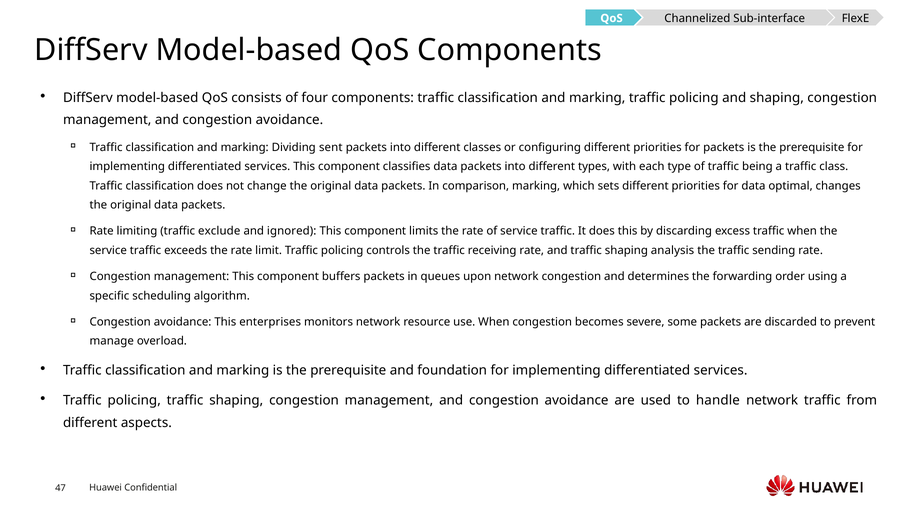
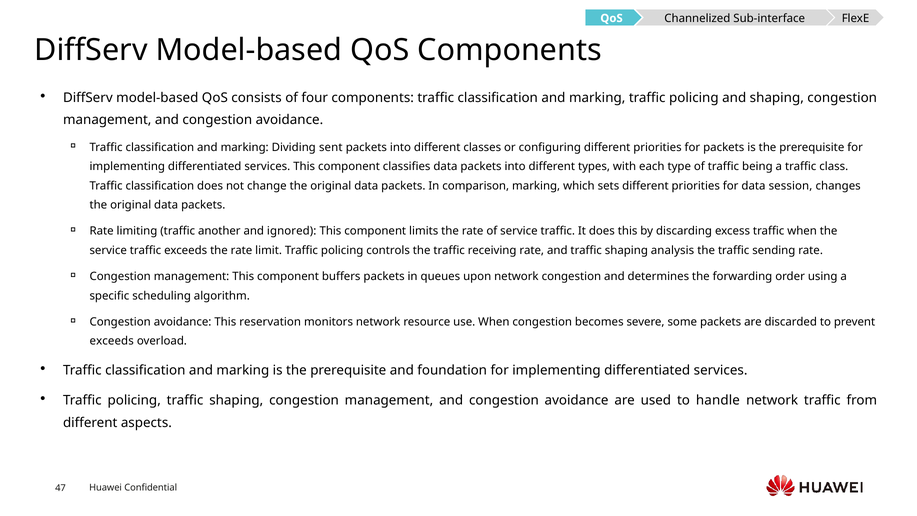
optimal: optimal -> session
exclude: exclude -> another
enterprises: enterprises -> reservation
manage at (112, 341): manage -> exceeds
